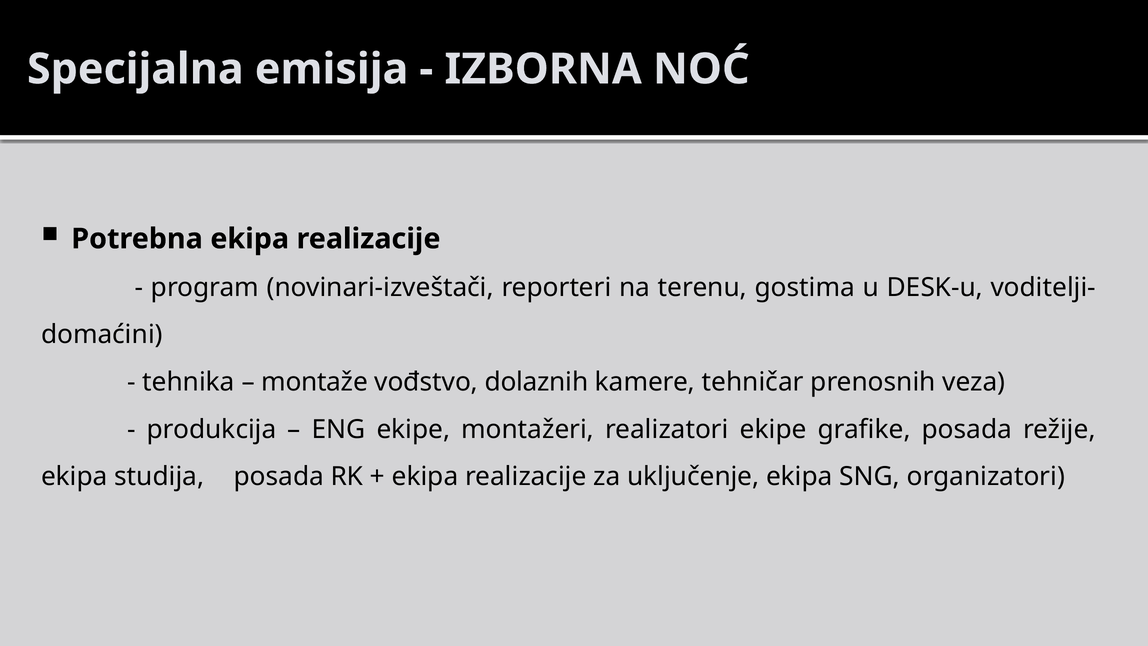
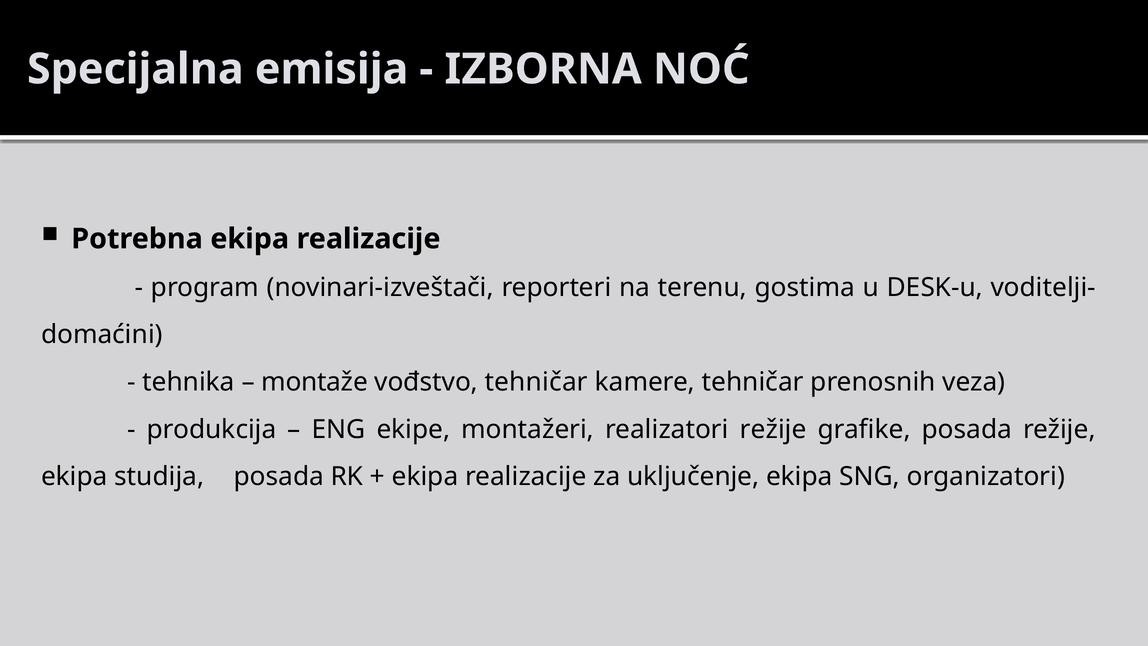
vođstvo dolaznih: dolaznih -> tehničar
realizatori ekipe: ekipe -> režije
